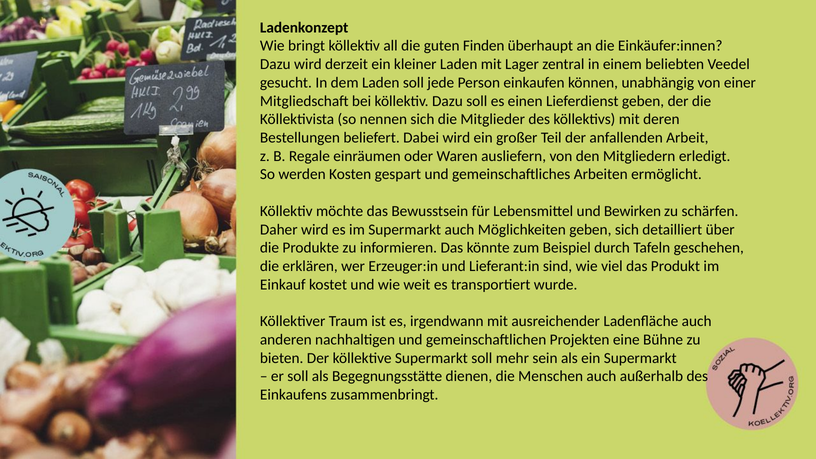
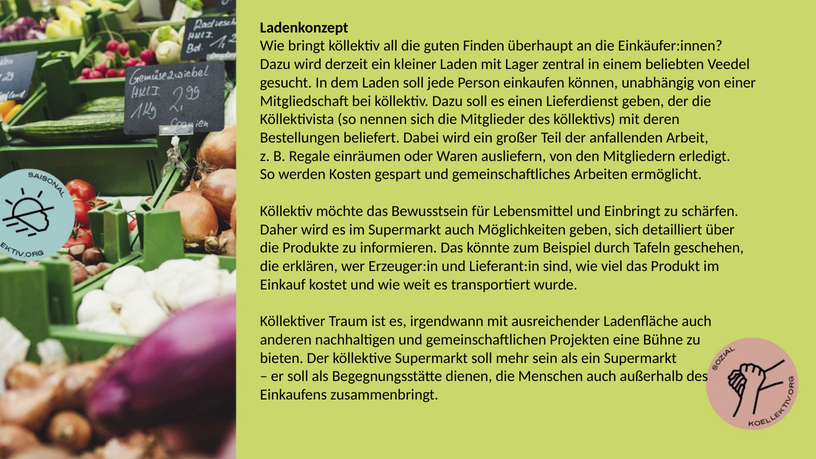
Bewirken: Bewirken -> Einbringt
